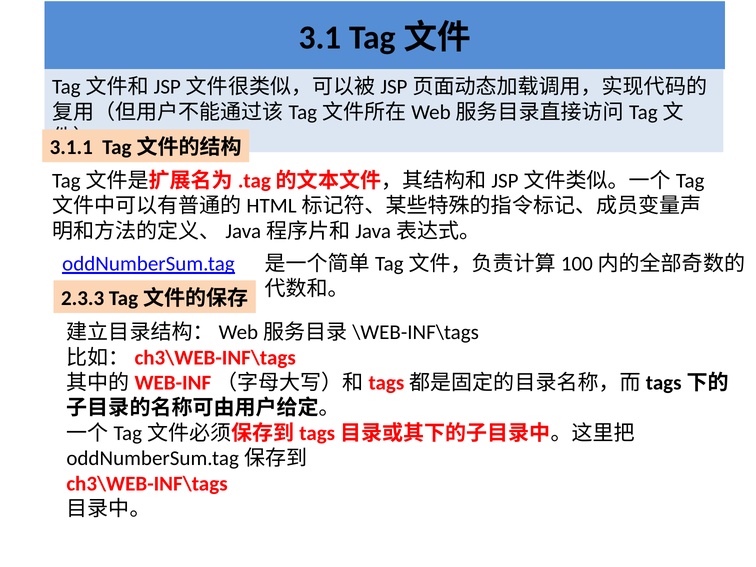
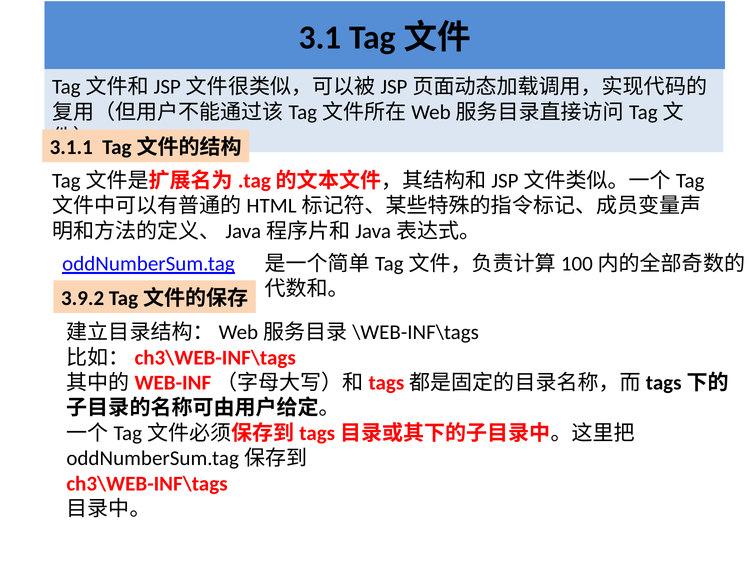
2.3.3: 2.3.3 -> 3.9.2
